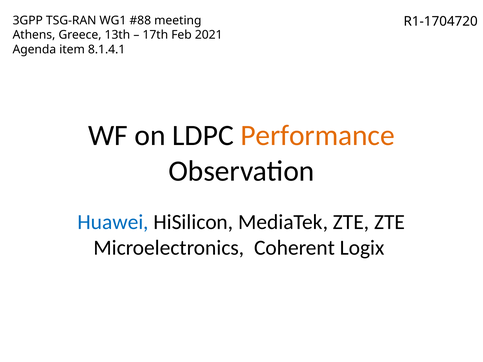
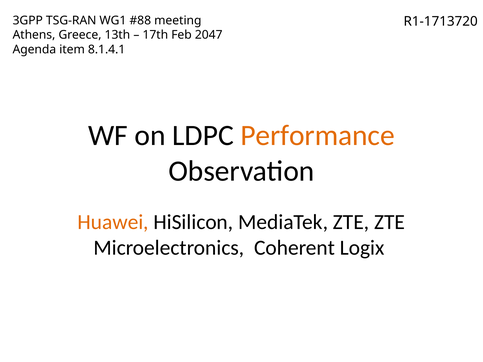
R1-1704720: R1-1704720 -> R1-1713720
2021: 2021 -> 2047
Huawei colour: blue -> orange
